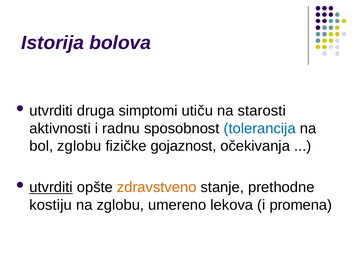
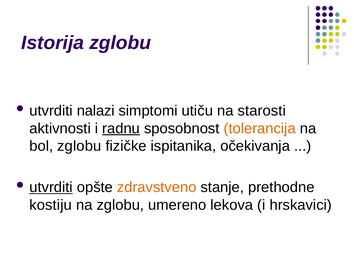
Istorija bolova: bolova -> zglobu
druga: druga -> nalazi
radnu underline: none -> present
tolerancija colour: blue -> orange
gojaznost: gojaznost -> ispitanika
promena: promena -> hrskavici
